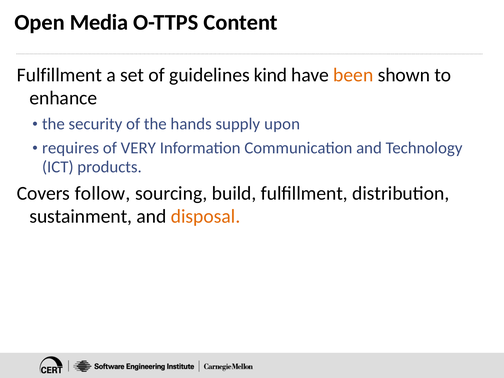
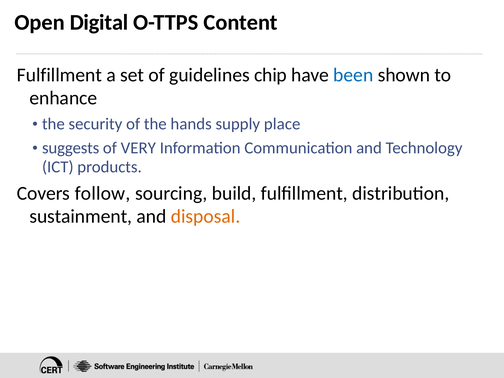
Media: Media -> Digital
kind: kind -> chip
been colour: orange -> blue
upon: upon -> place
requires: requires -> suggests
